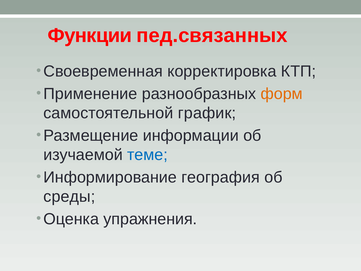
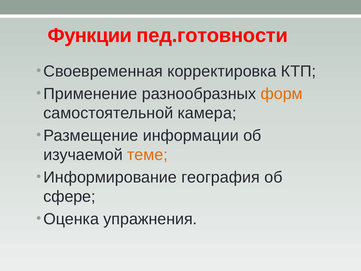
пед.связанных: пед.связанных -> пед.готовности
график: график -> камера
теме colour: blue -> orange
среды: среды -> сфере
